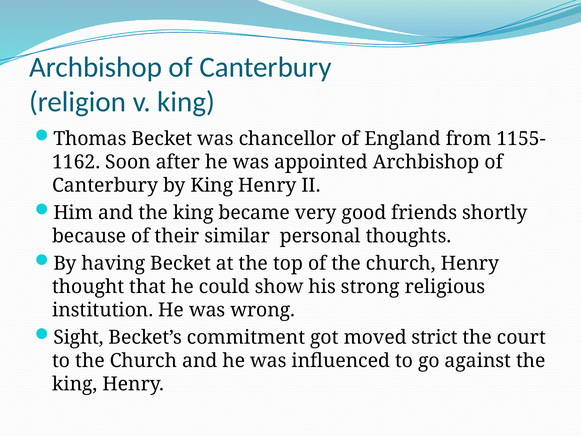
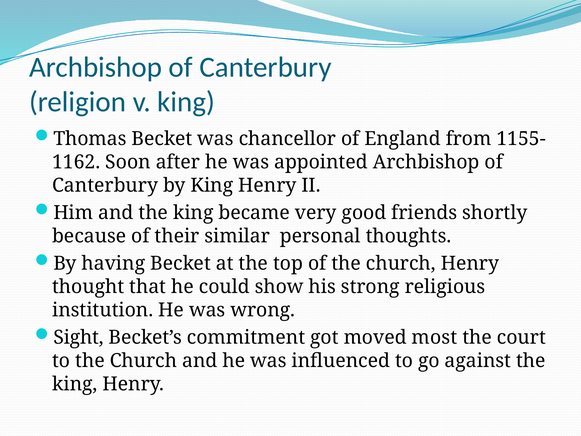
strict: strict -> most
